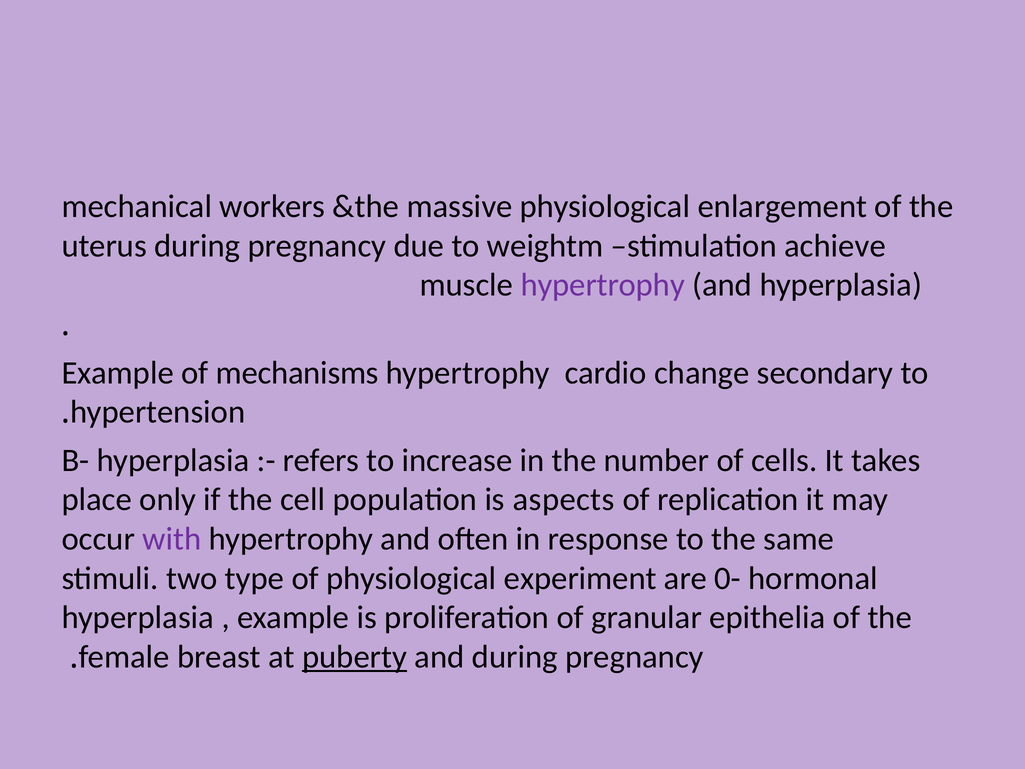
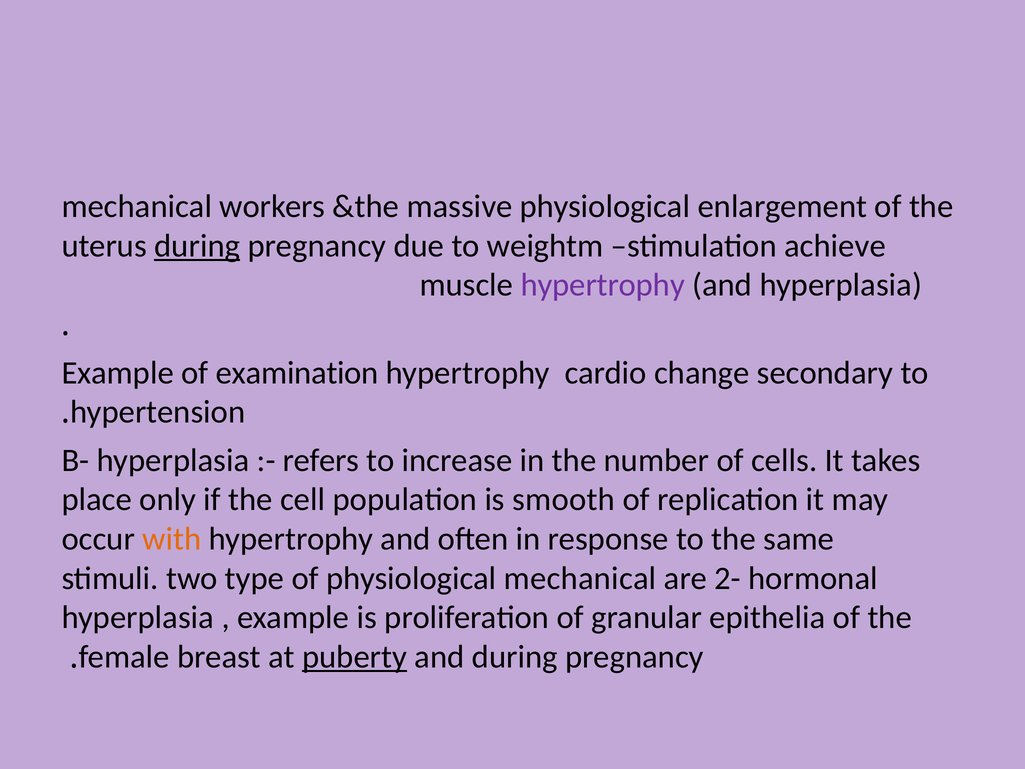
during at (197, 246) underline: none -> present
mechanisms: mechanisms -> examination
aspects: aspects -> smooth
with colour: purple -> orange
physiological experiment: experiment -> mechanical
0-: 0- -> 2-
